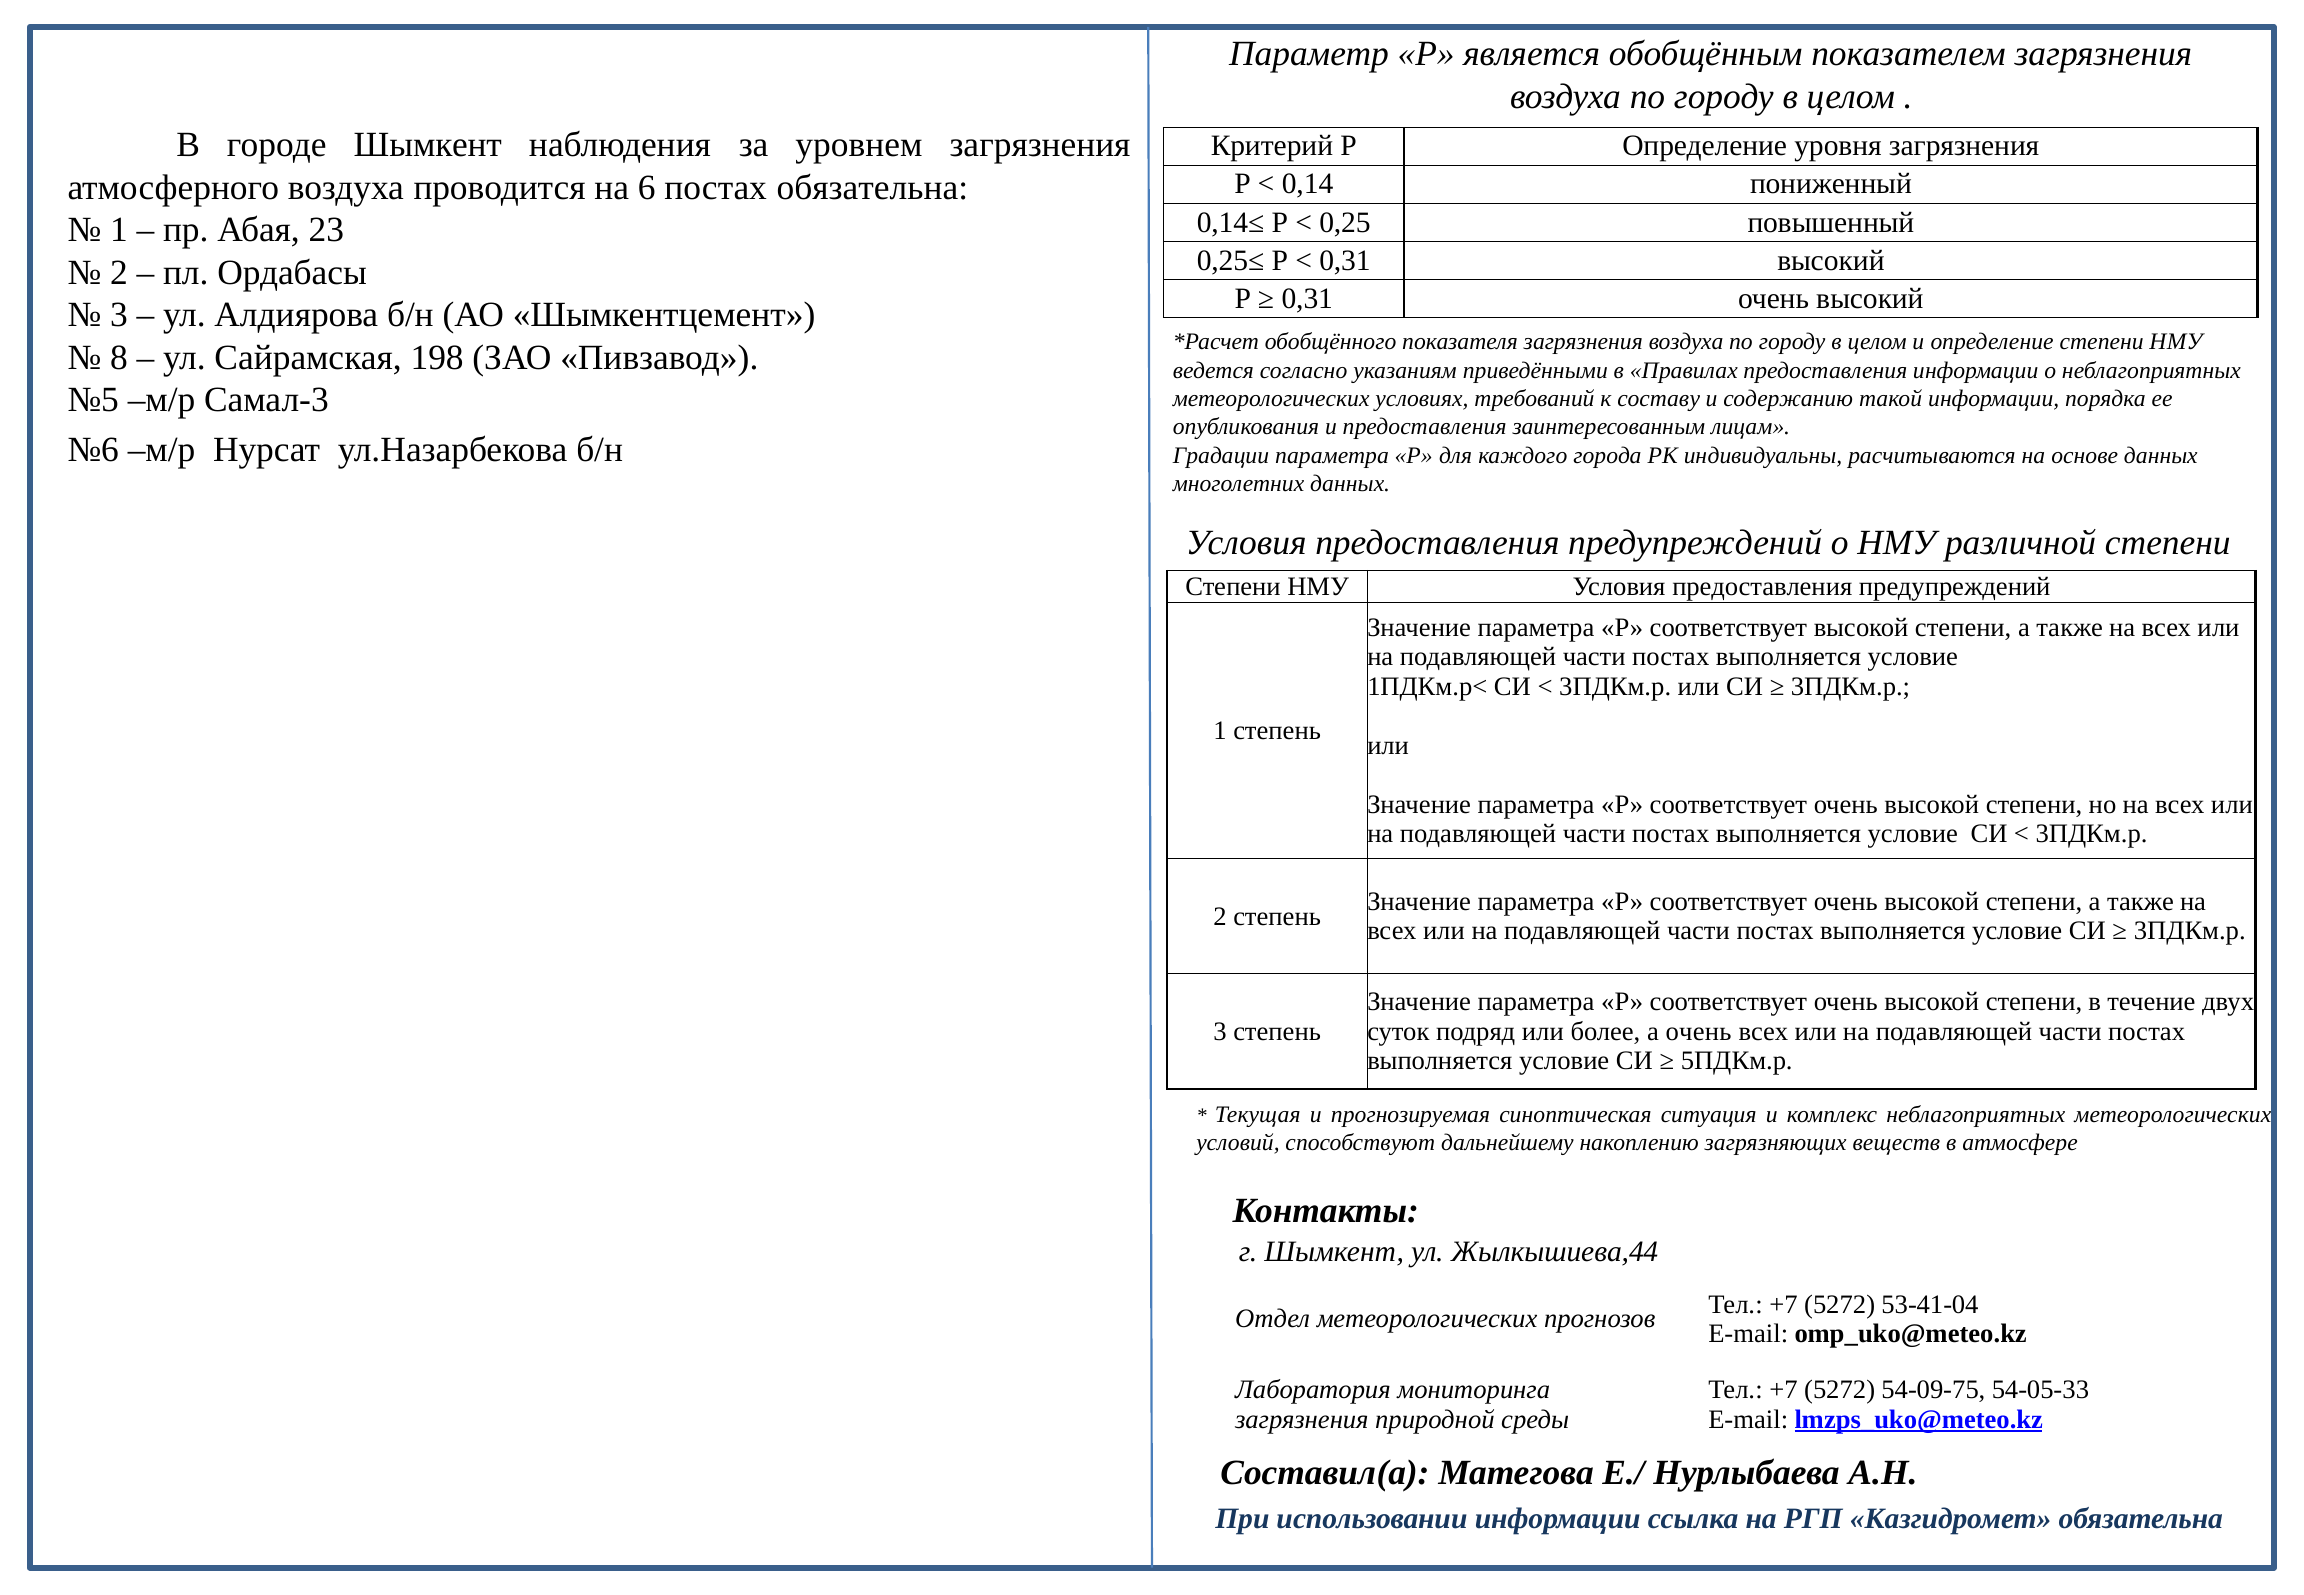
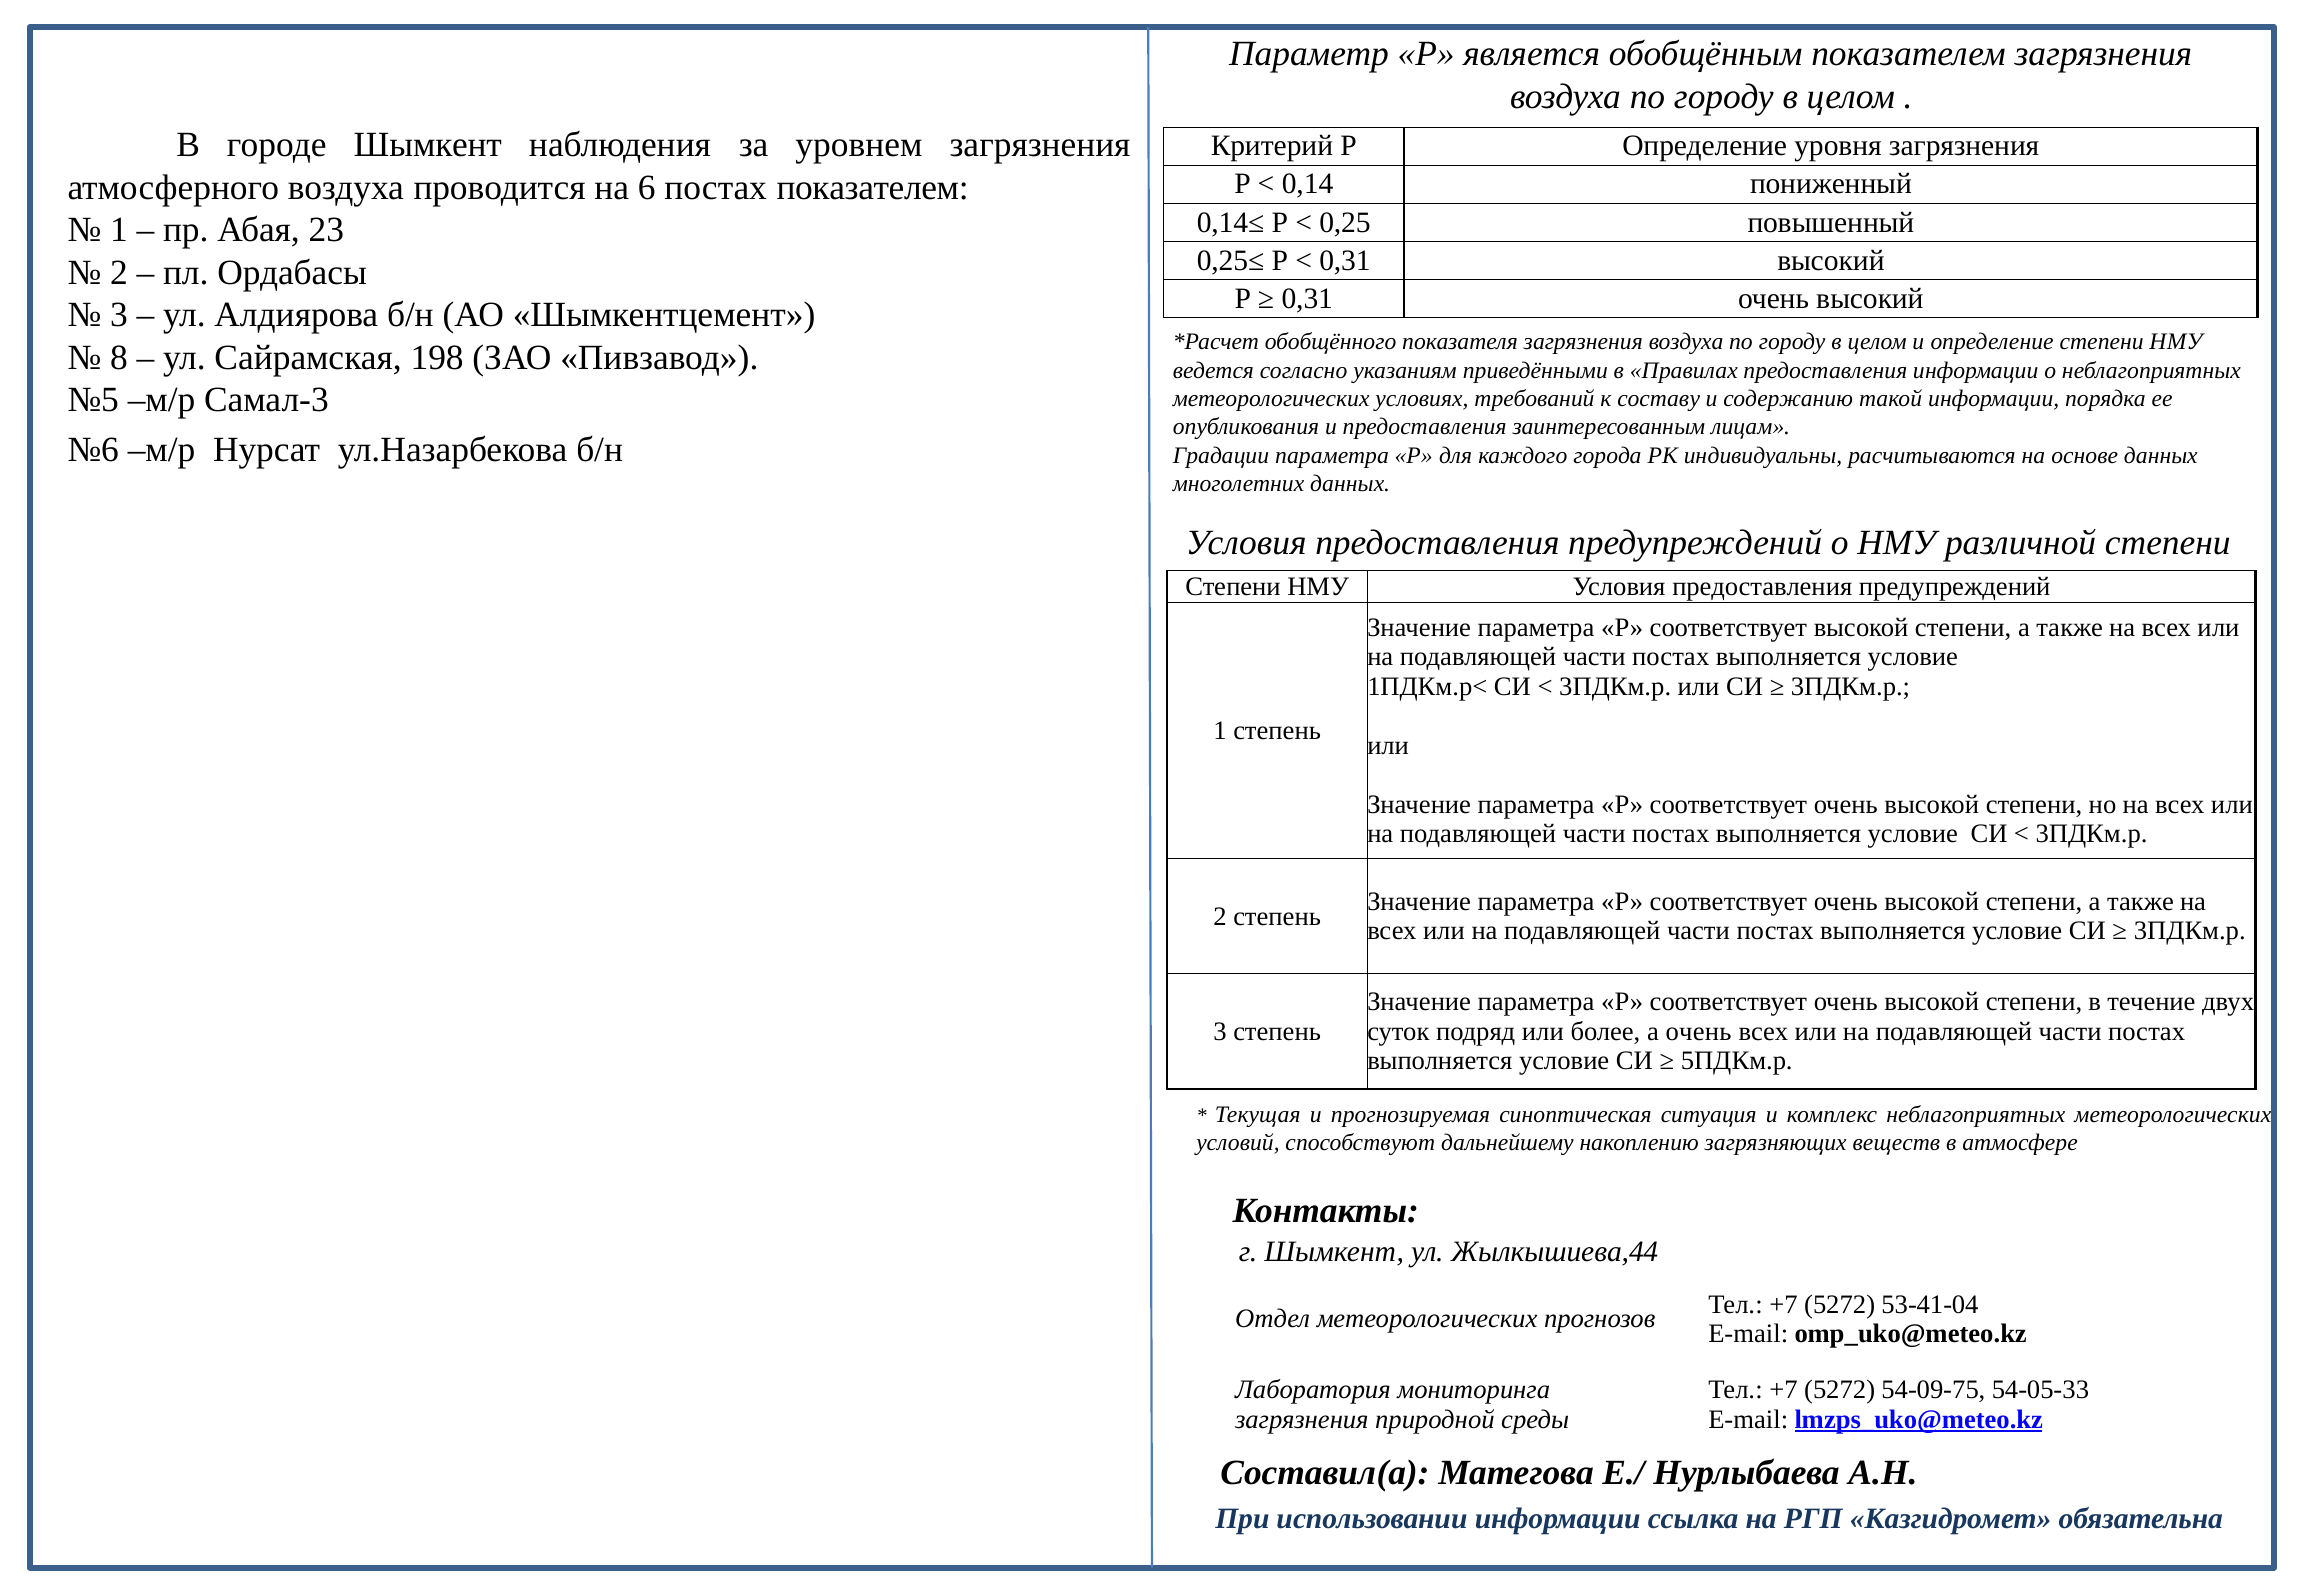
постах обязательна: обязательна -> показателем
